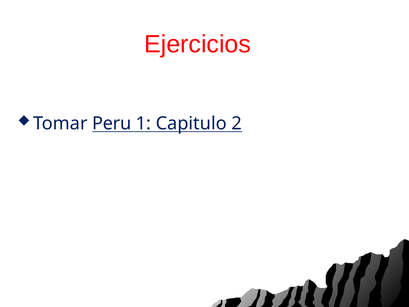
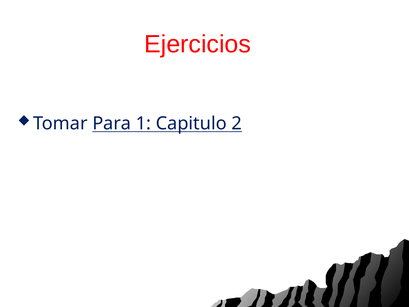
Peru: Peru -> Para
